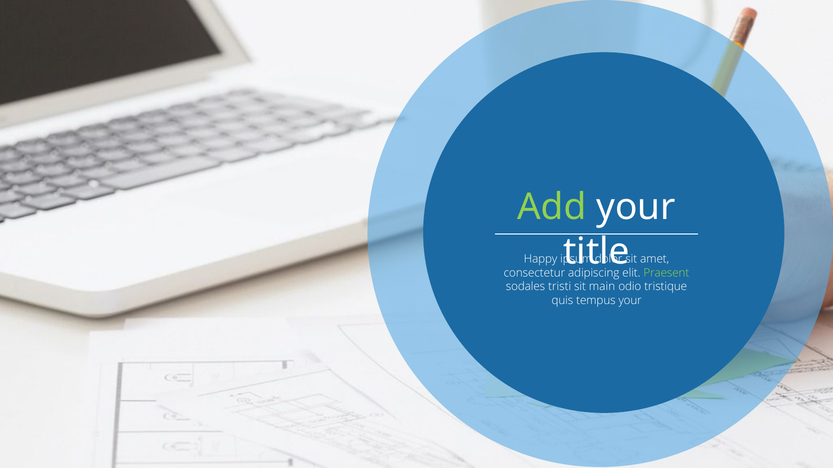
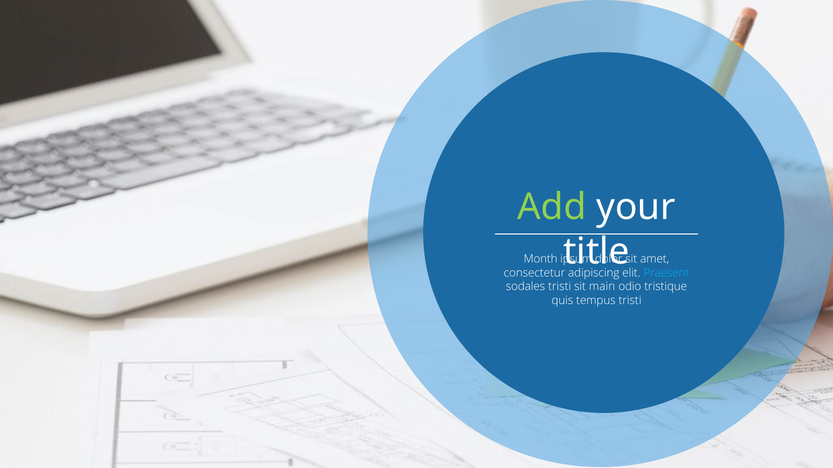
Happy: Happy -> Month
Praesent colour: light green -> light blue
tempus your: your -> tristi
